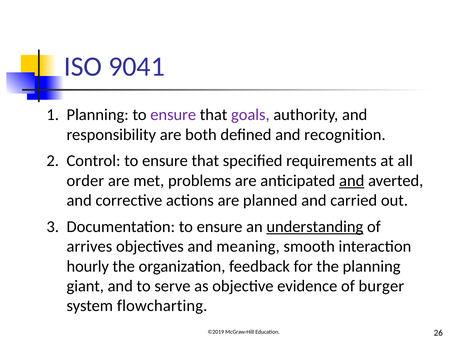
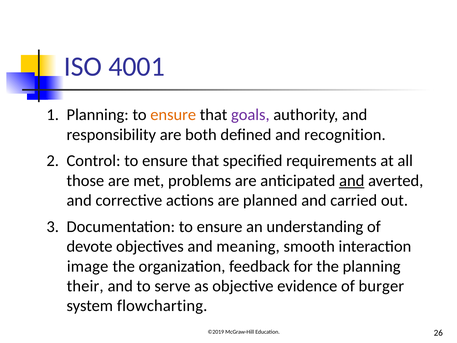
9041: 9041 -> 4001
ensure at (173, 115) colour: purple -> orange
order: order -> those
understanding underline: present -> none
arrives: arrives -> devote
hourly: hourly -> image
giant: giant -> their
